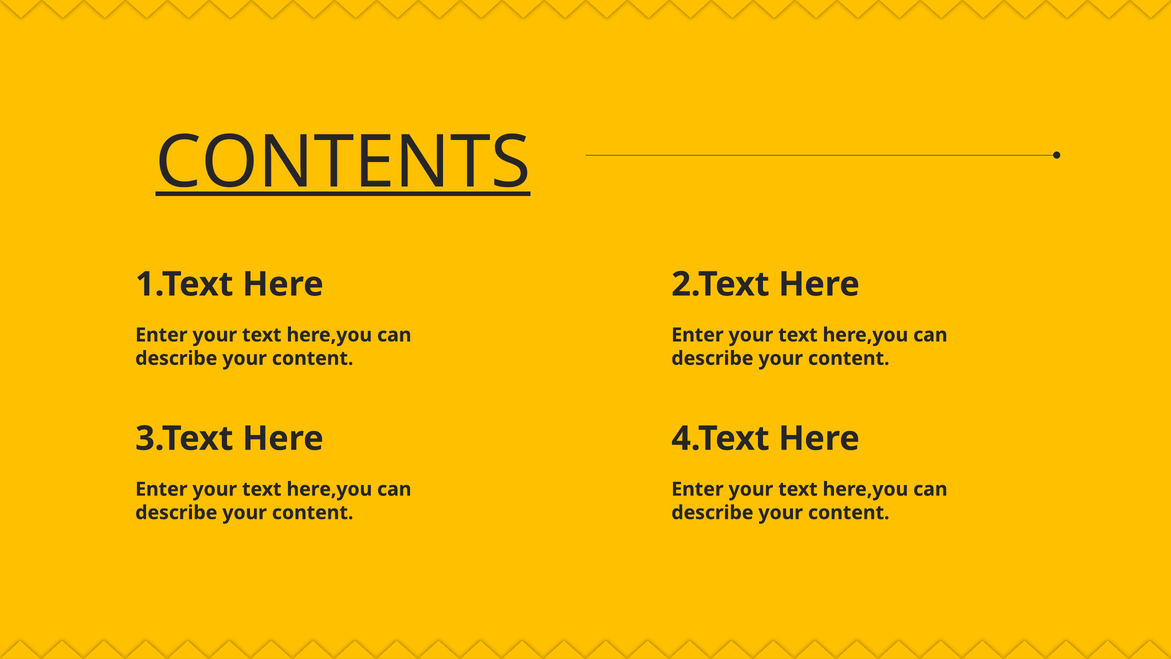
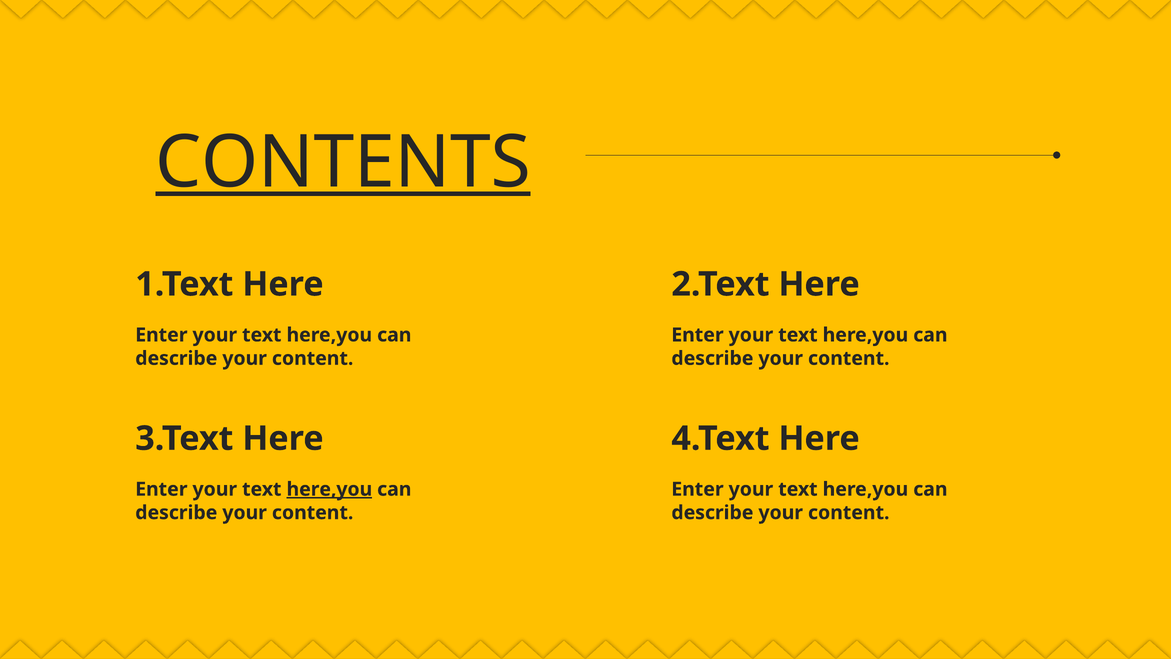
here,you at (329, 489) underline: none -> present
